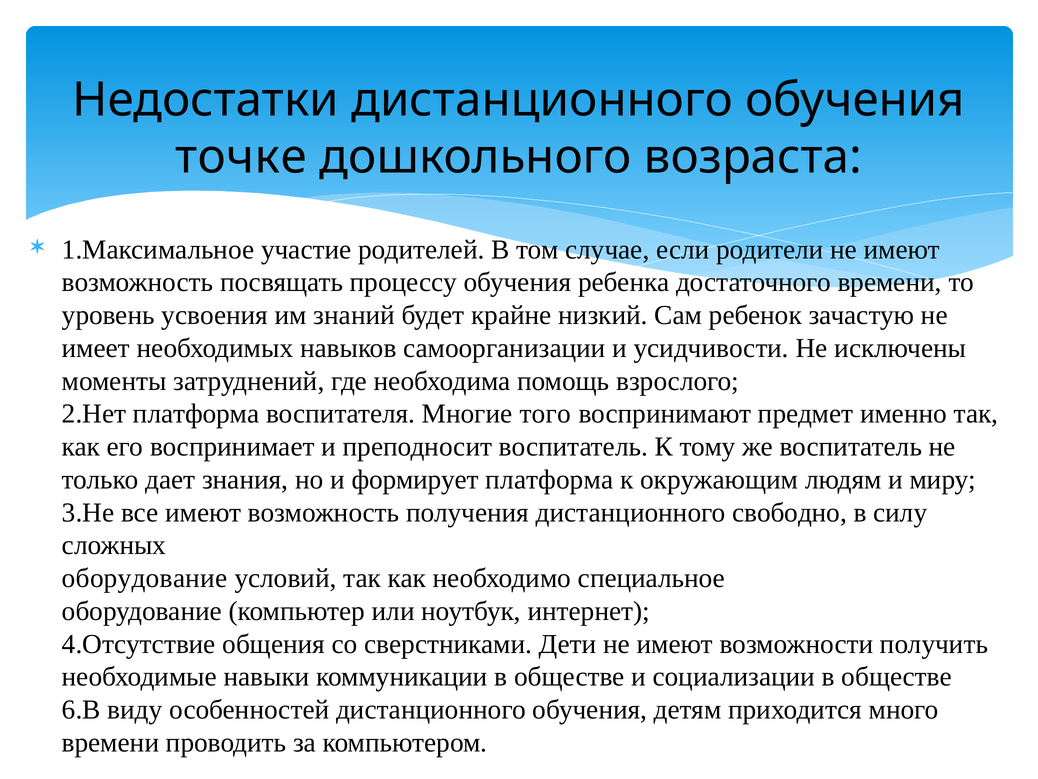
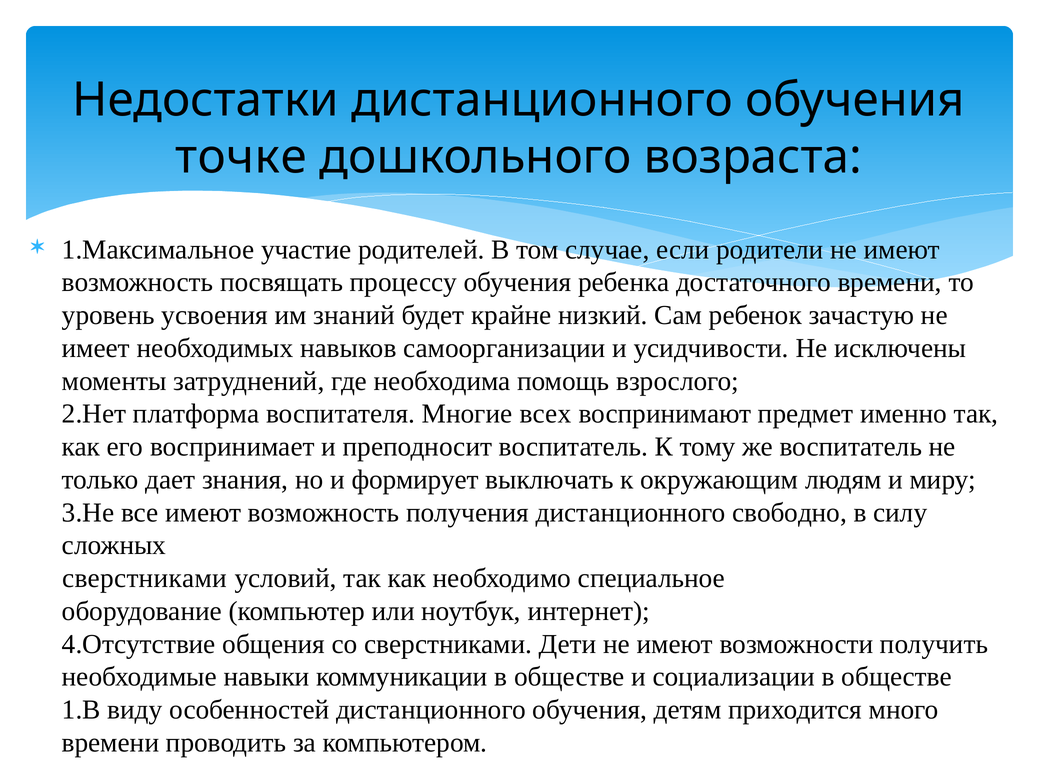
того: того -> всех
формирует платформа: платформа -> выключать
оборудование at (145, 578): оборудование -> сверстниками
6.В: 6.В -> 1.В
